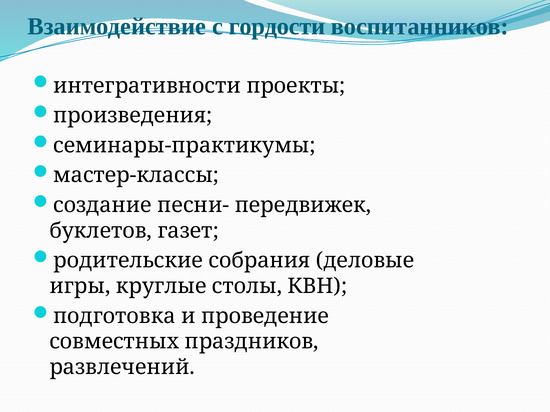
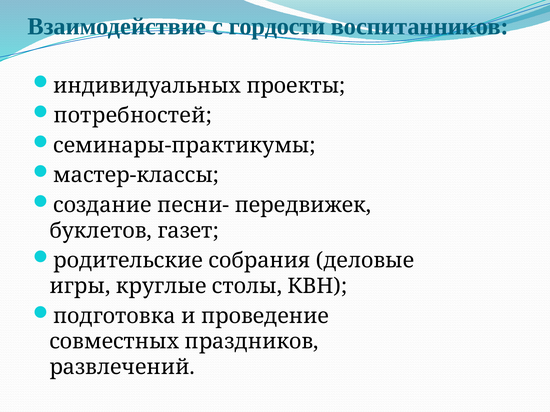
интегративности: интегративности -> индивидуальных
произведения: произведения -> потребностей
